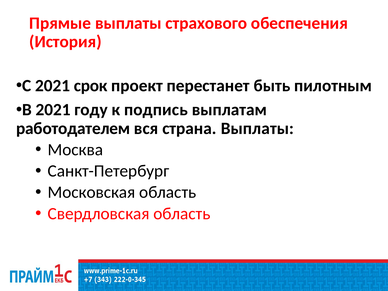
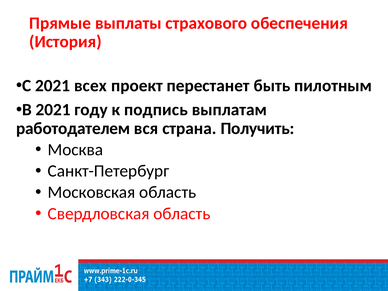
срок: срок -> всех
страна Выплаты: Выплаты -> Получить
